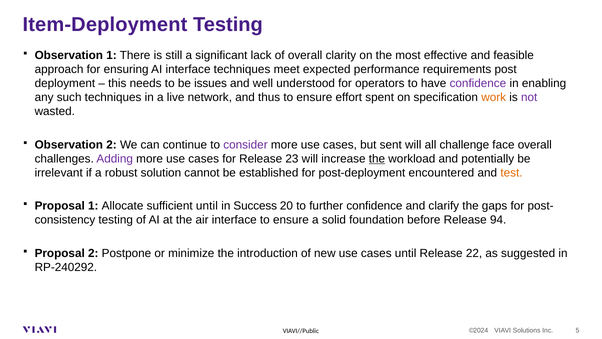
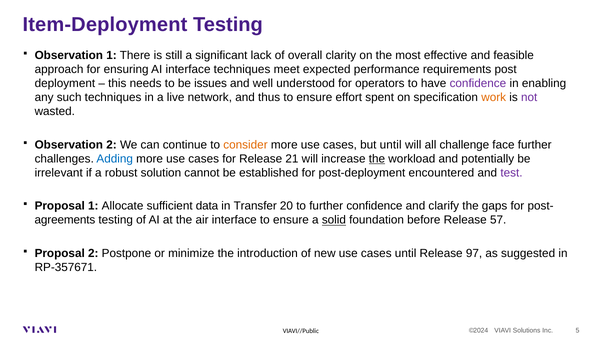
consider colour: purple -> orange
but sent: sent -> until
face overall: overall -> further
Adding colour: purple -> blue
23: 23 -> 21
test colour: orange -> purple
sufficient until: until -> data
Success: Success -> Transfer
consistency: consistency -> agreements
solid underline: none -> present
94: 94 -> 57
22: 22 -> 97
RP-240292: RP-240292 -> RP-357671
